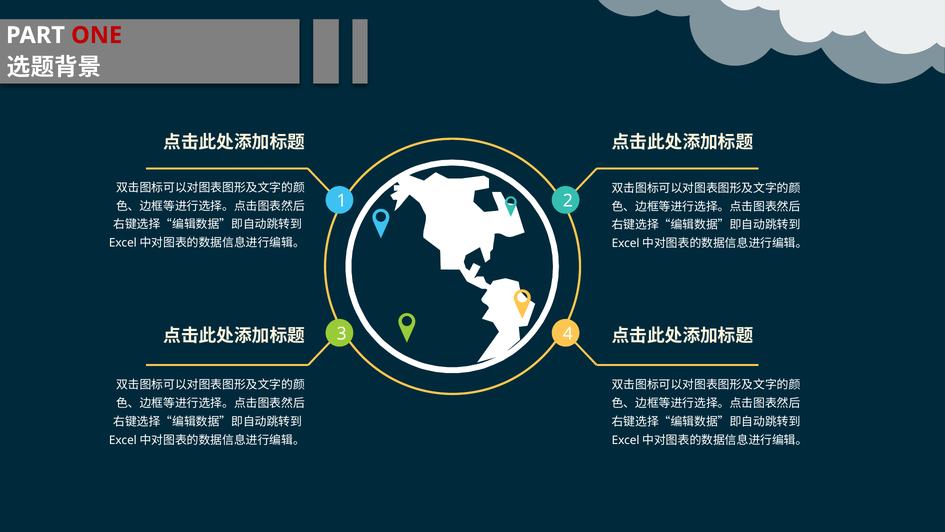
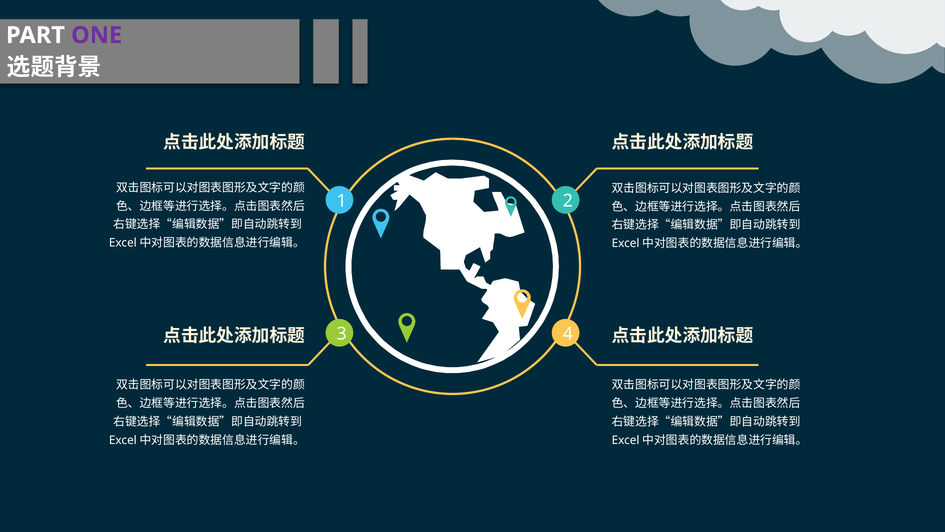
ONE colour: red -> purple
